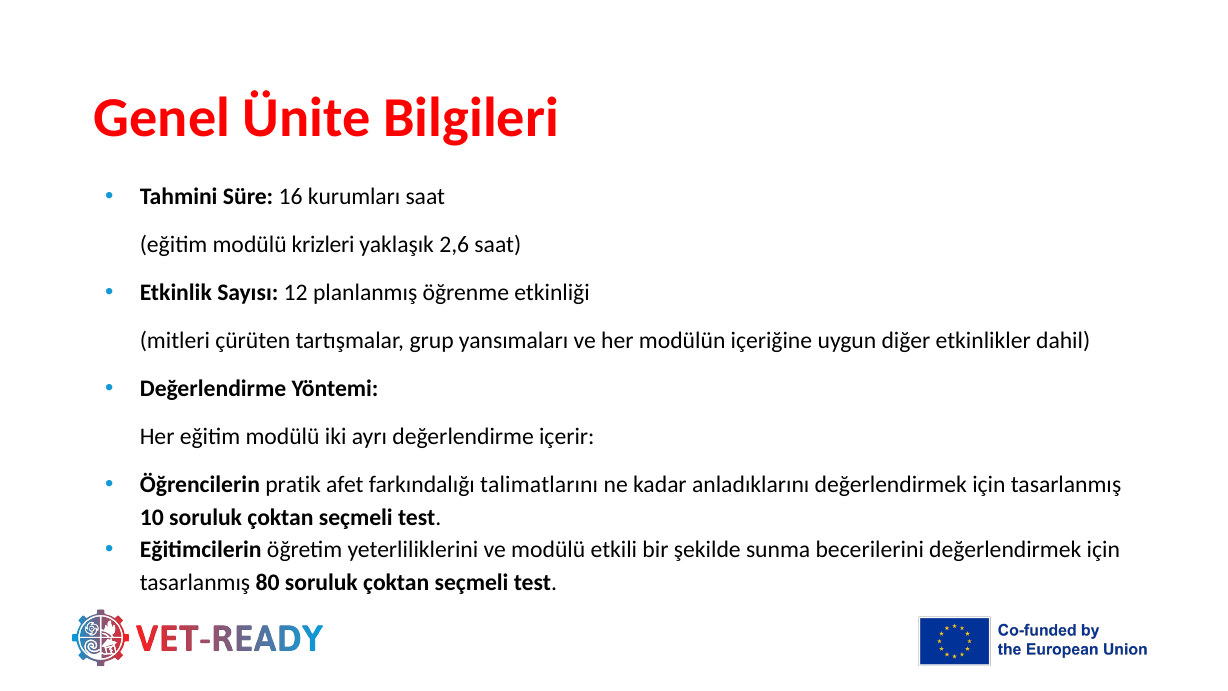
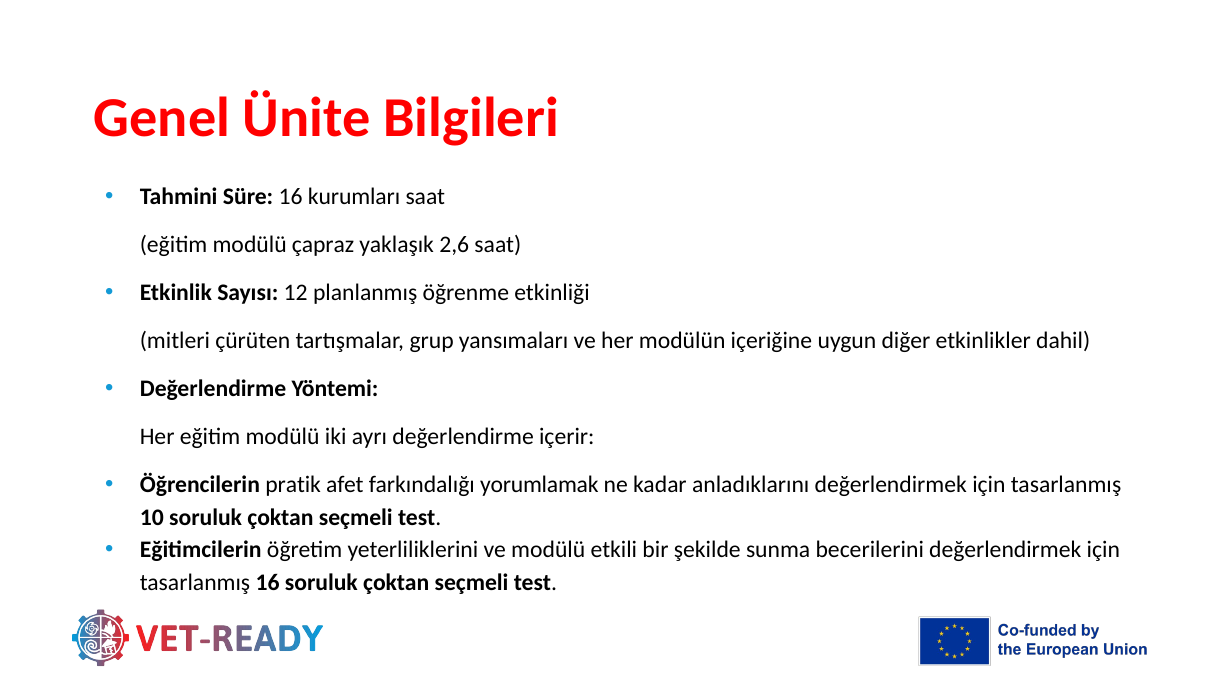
krizleri: krizleri -> çapraz
talimatlarını: talimatlarını -> yorumlamak
tasarlanmış 80: 80 -> 16
